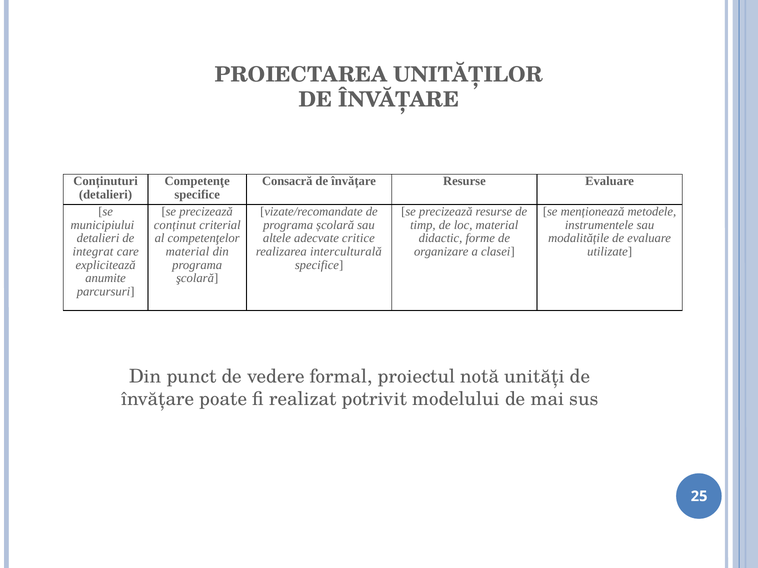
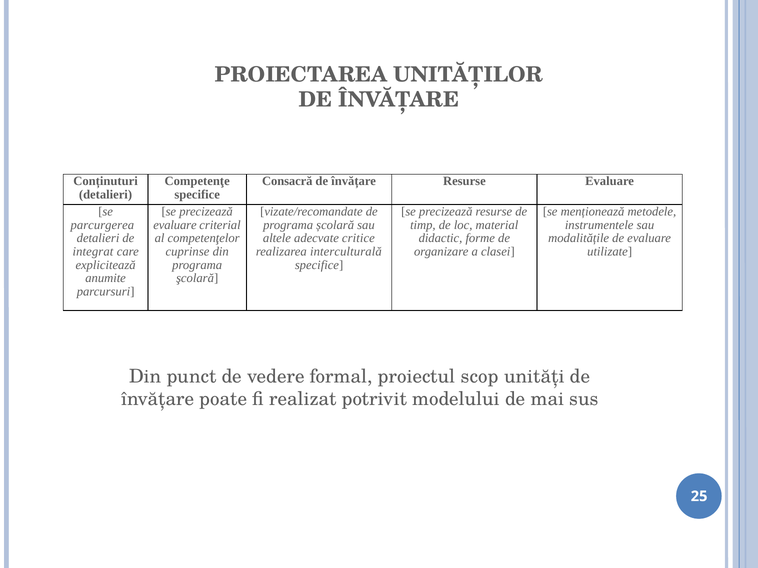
municipiului: municipiului -> parcurgerea
conținut at (175, 225): conținut -> evaluare
material at (187, 252): material -> cuprinse
notă: notă -> scop
